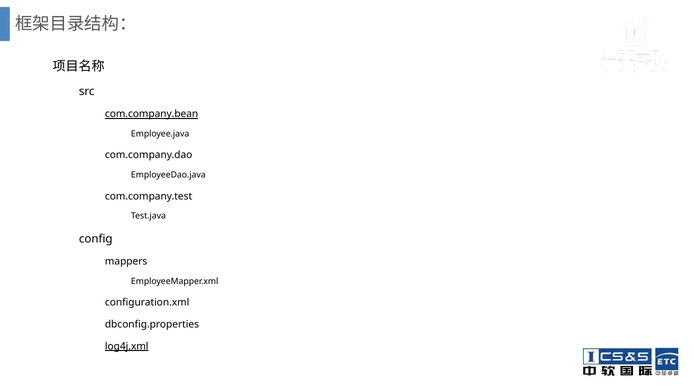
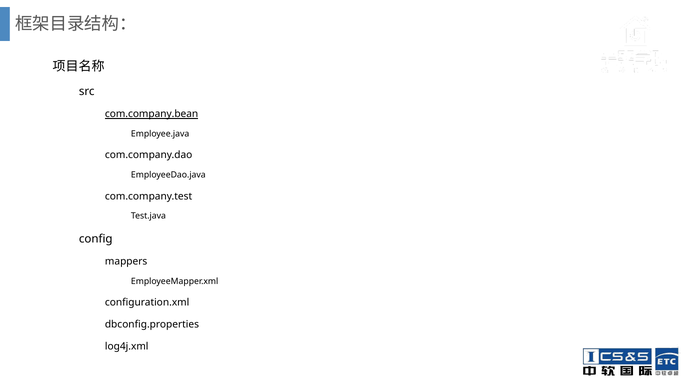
log4j.xml underline: present -> none
